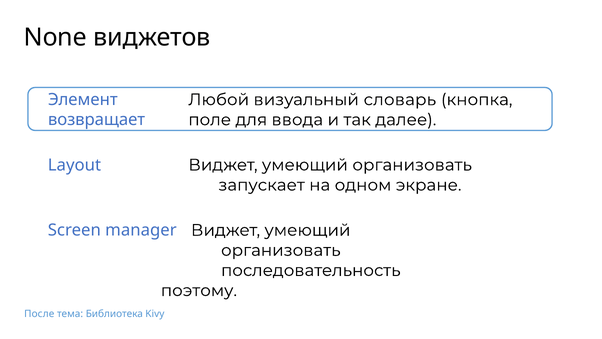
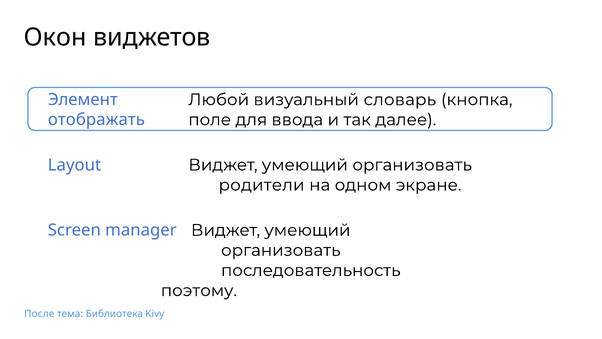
None: None -> Окон
возвращает: возвращает -> отображать
запускает: запускает -> родители
